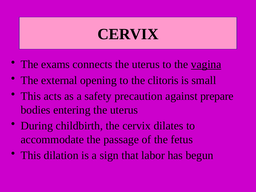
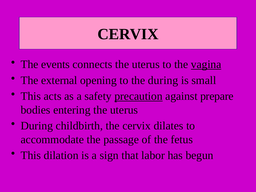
exams: exams -> events
the clitoris: clitoris -> during
precaution underline: none -> present
